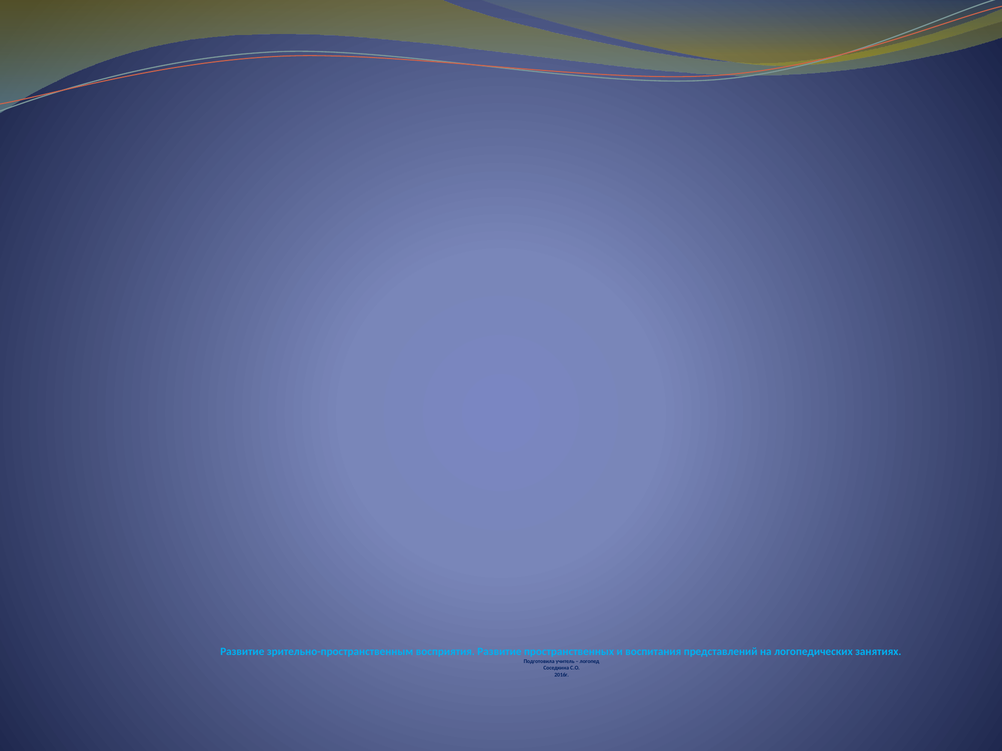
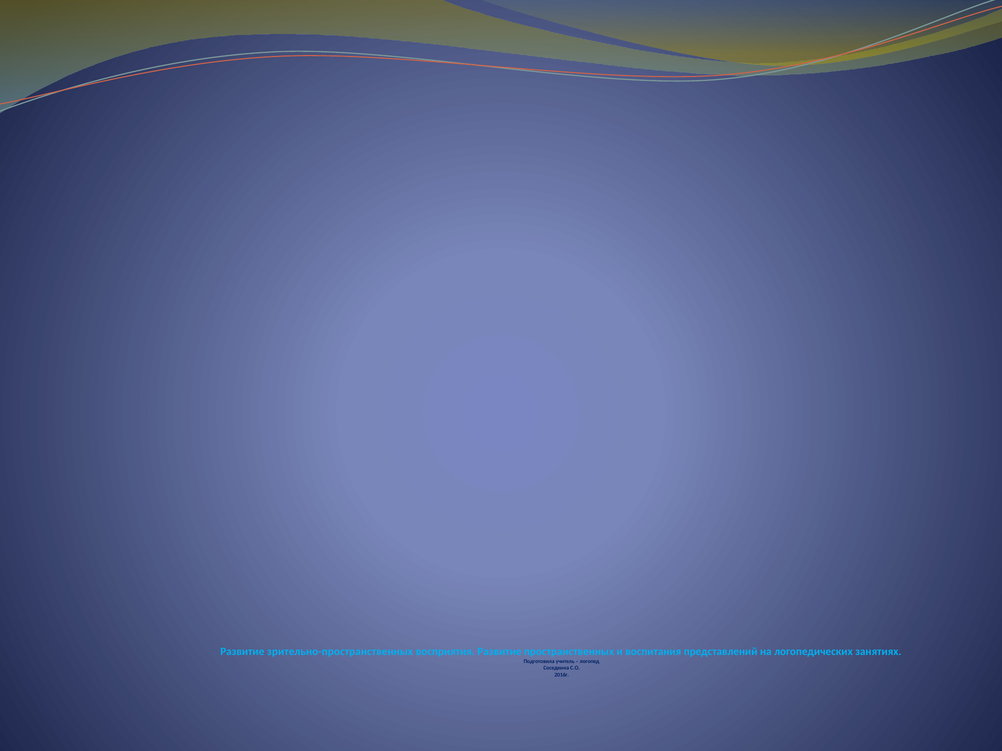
зрительно-пространственным: зрительно-пространственным -> зрительно-пространственных
